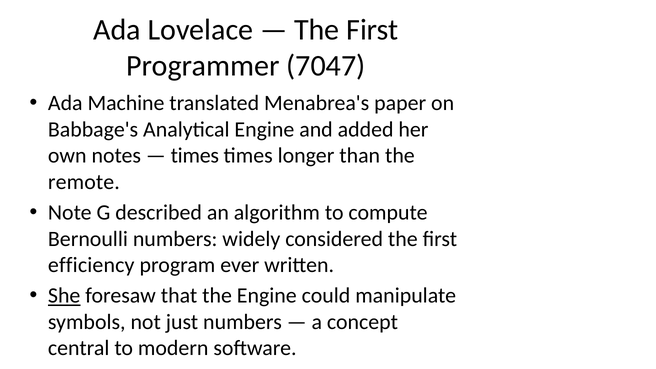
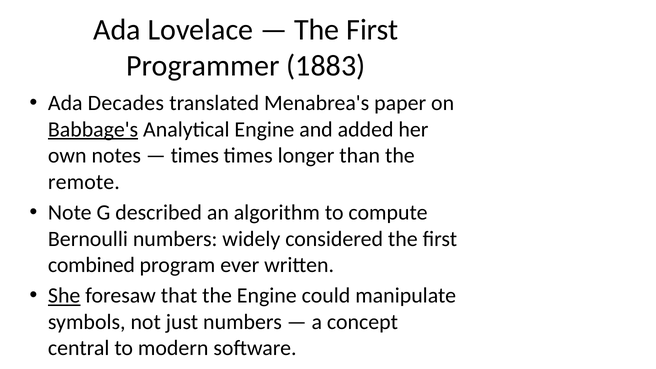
7047: 7047 -> 1883
Machine: Machine -> Decades
Babbage's underline: none -> present
efficiency: efficiency -> combined
